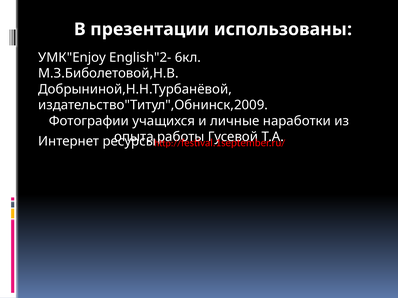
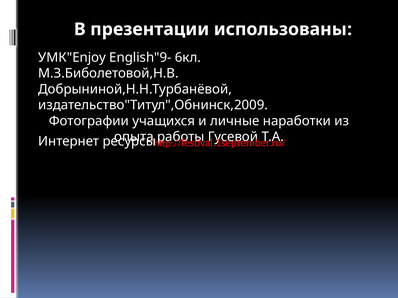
English"2-: English"2- -> English"9-
